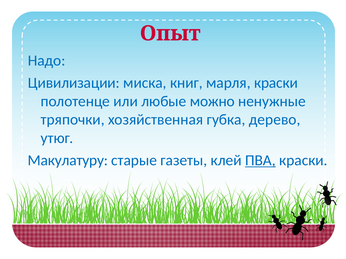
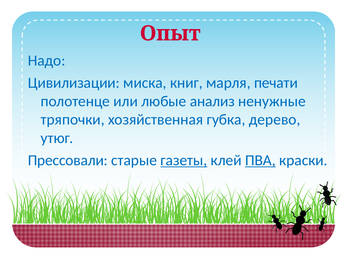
марля краски: краски -> печати
можно: можно -> анализ
Макулатуру: Макулатуру -> Прессовали
газеты underline: none -> present
